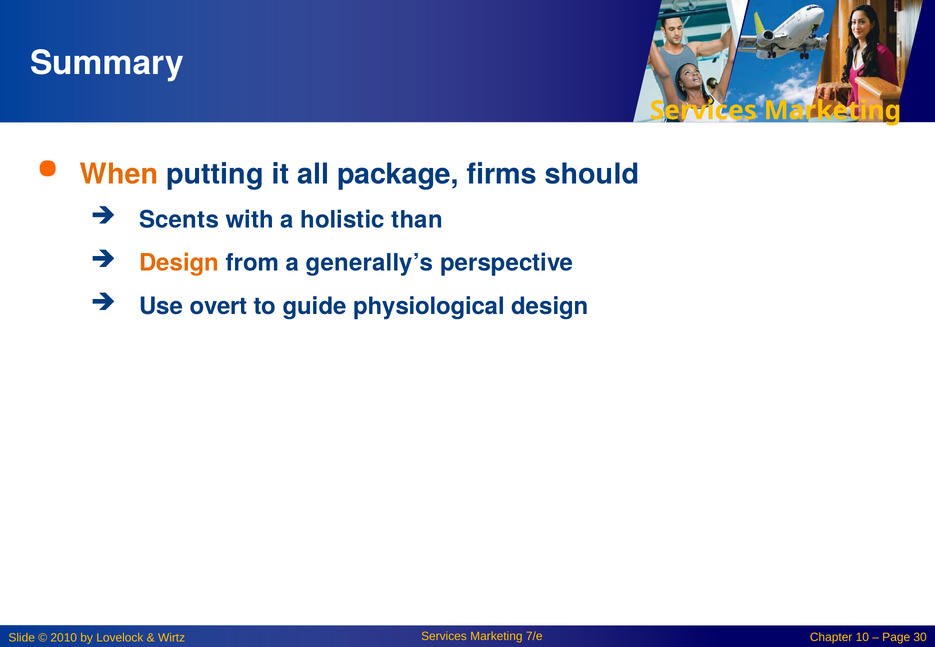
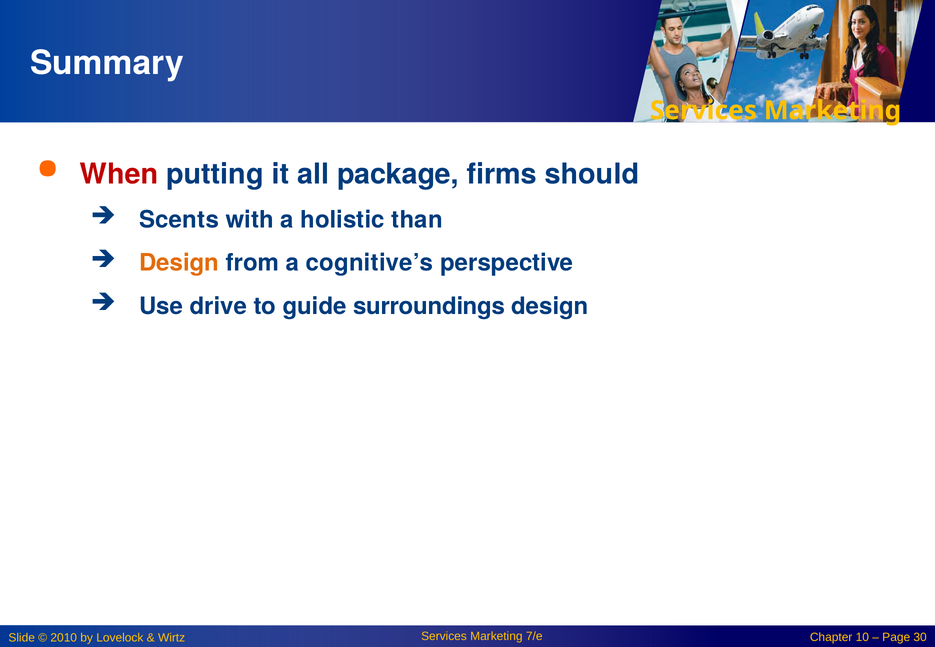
When colour: orange -> red
generally’s: generally’s -> cognitive’s
overt: overt -> drive
physiological: physiological -> surroundings
